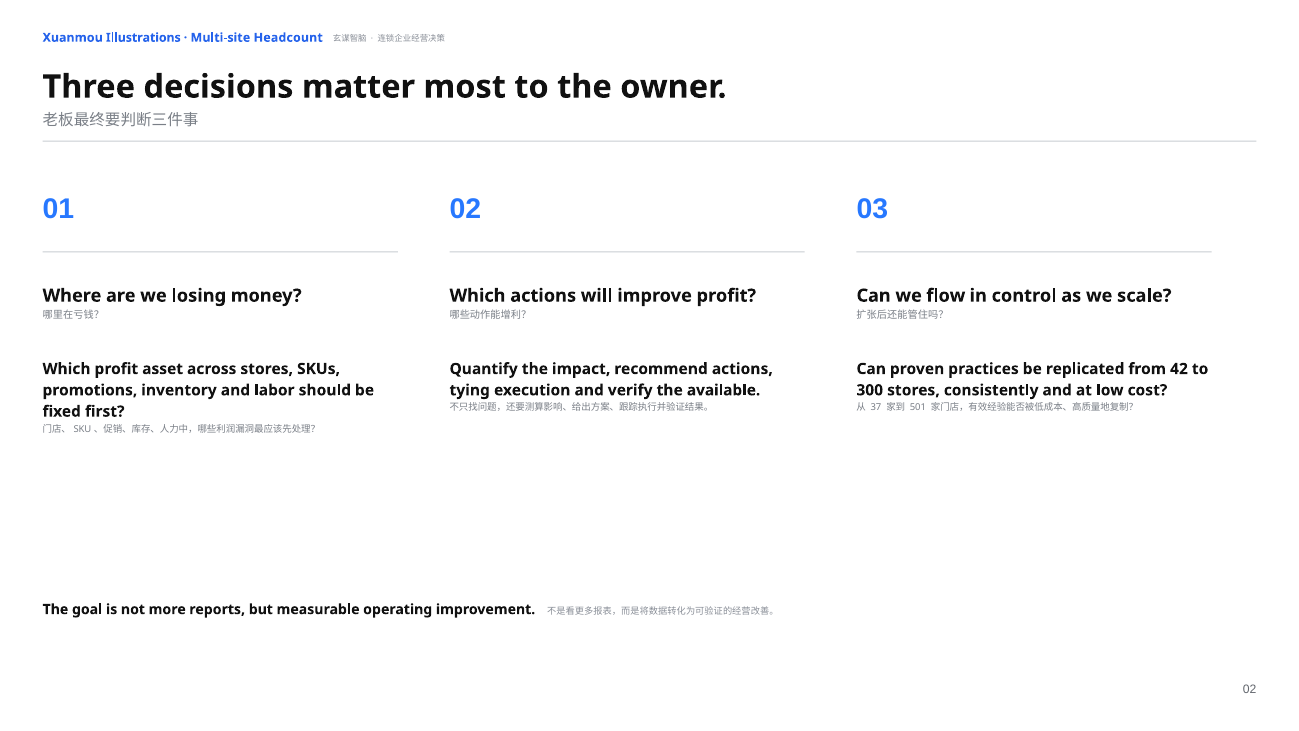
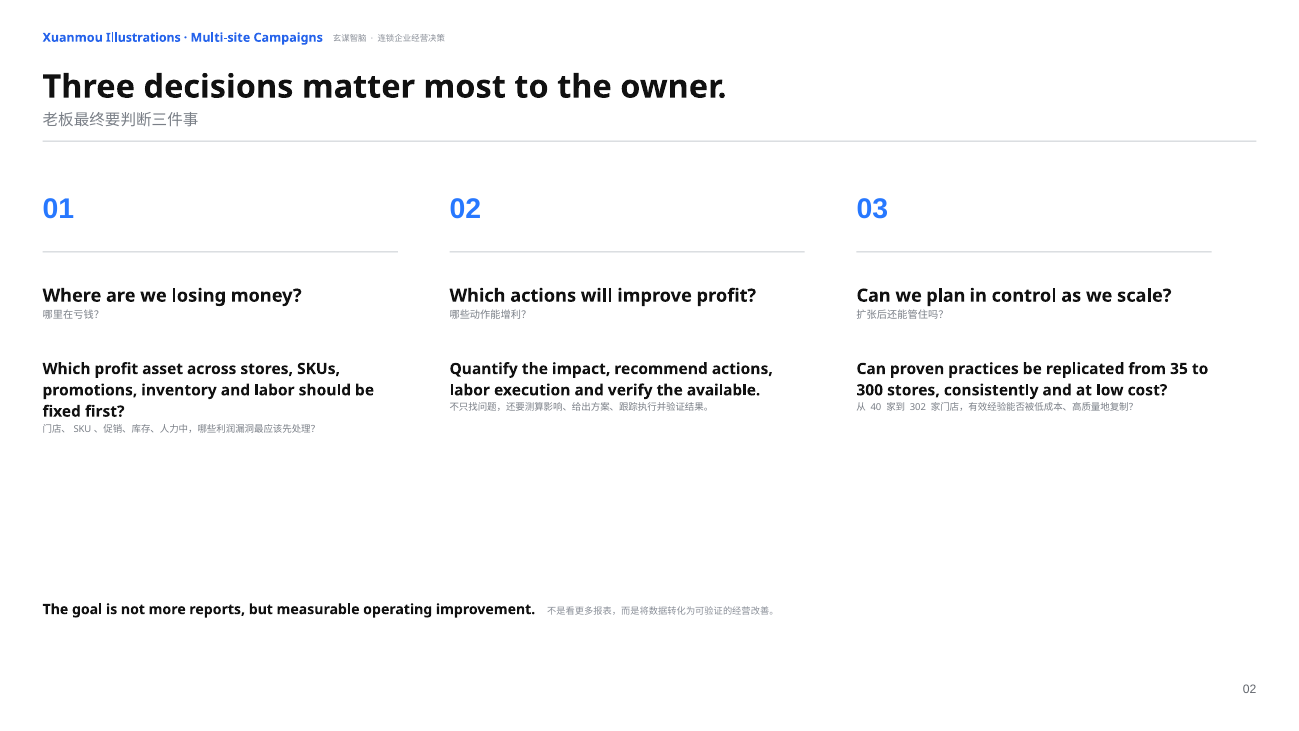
Headcount: Headcount -> Campaigns
flow: flow -> plan
42: 42 -> 35
tying at (470, 390): tying -> labor
37: 37 -> 40
501: 501 -> 302
